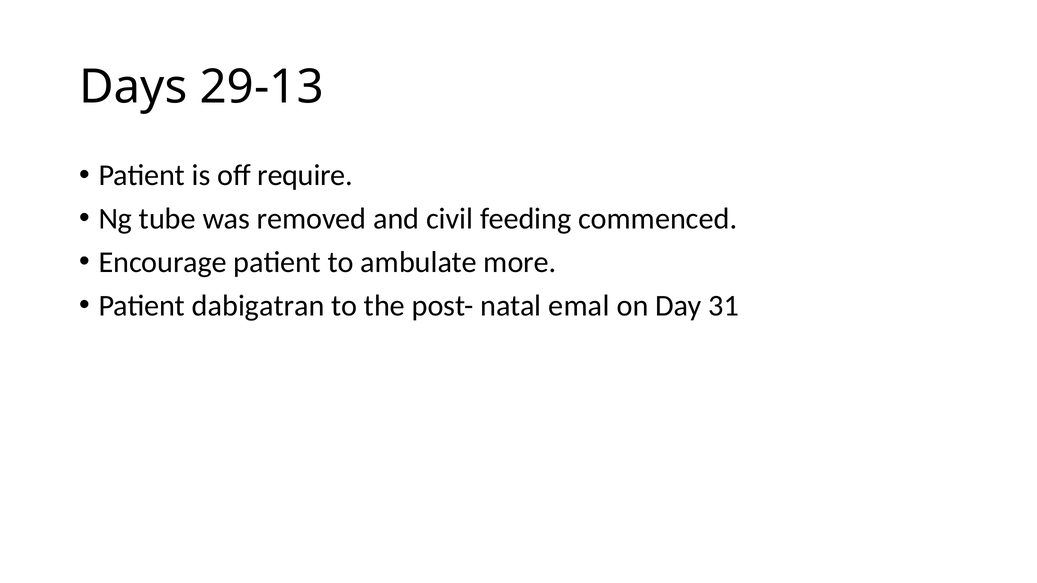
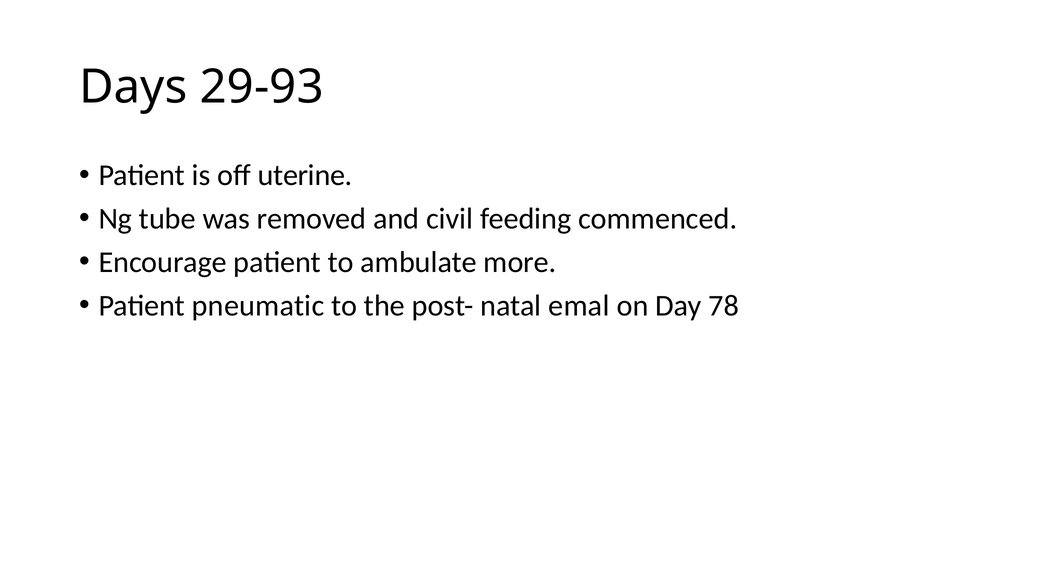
29-13: 29-13 -> 29-93
require: require -> uterine
dabigatran: dabigatran -> pneumatic
31: 31 -> 78
